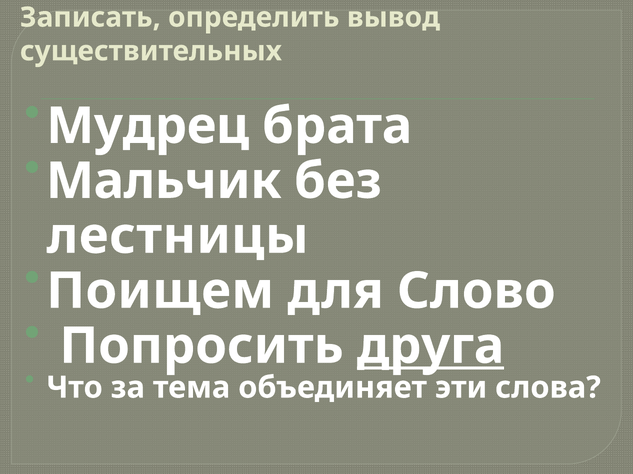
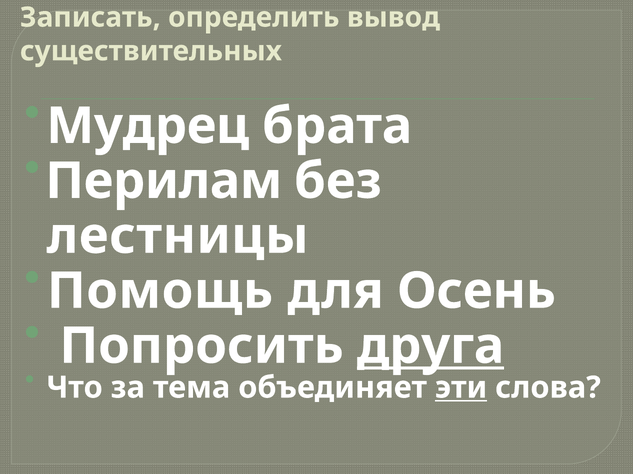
Мальчик: Мальчик -> Перилам
Поищем: Поищем -> Помощь
Слово: Слово -> Осень
эти underline: none -> present
